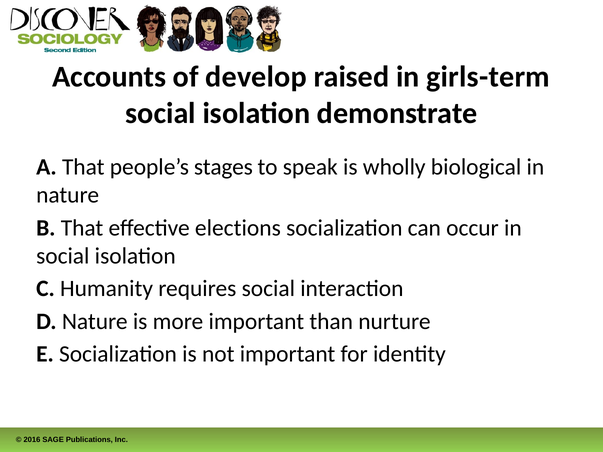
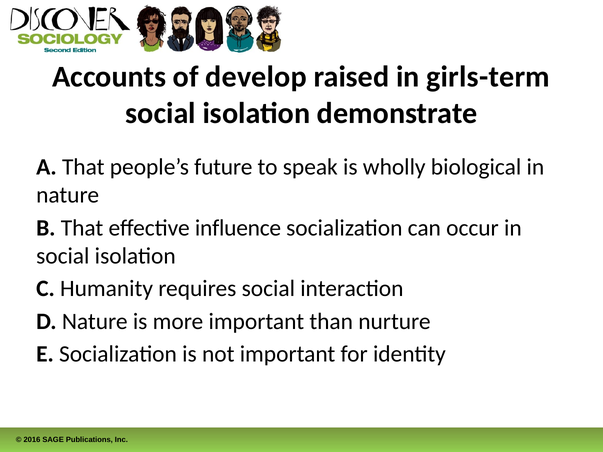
stages: stages -> future
elections: elections -> influence
